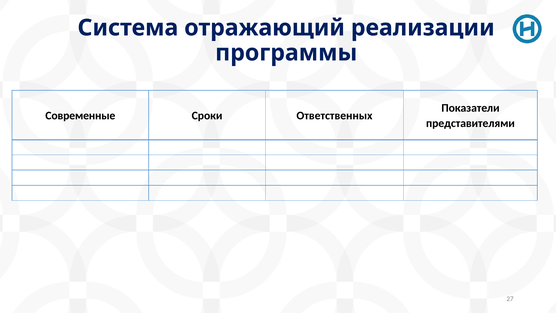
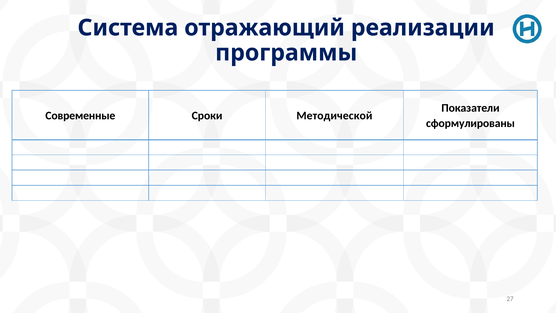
Ответственных: Ответственных -> Методической
представителями: представителями -> сформулированы
